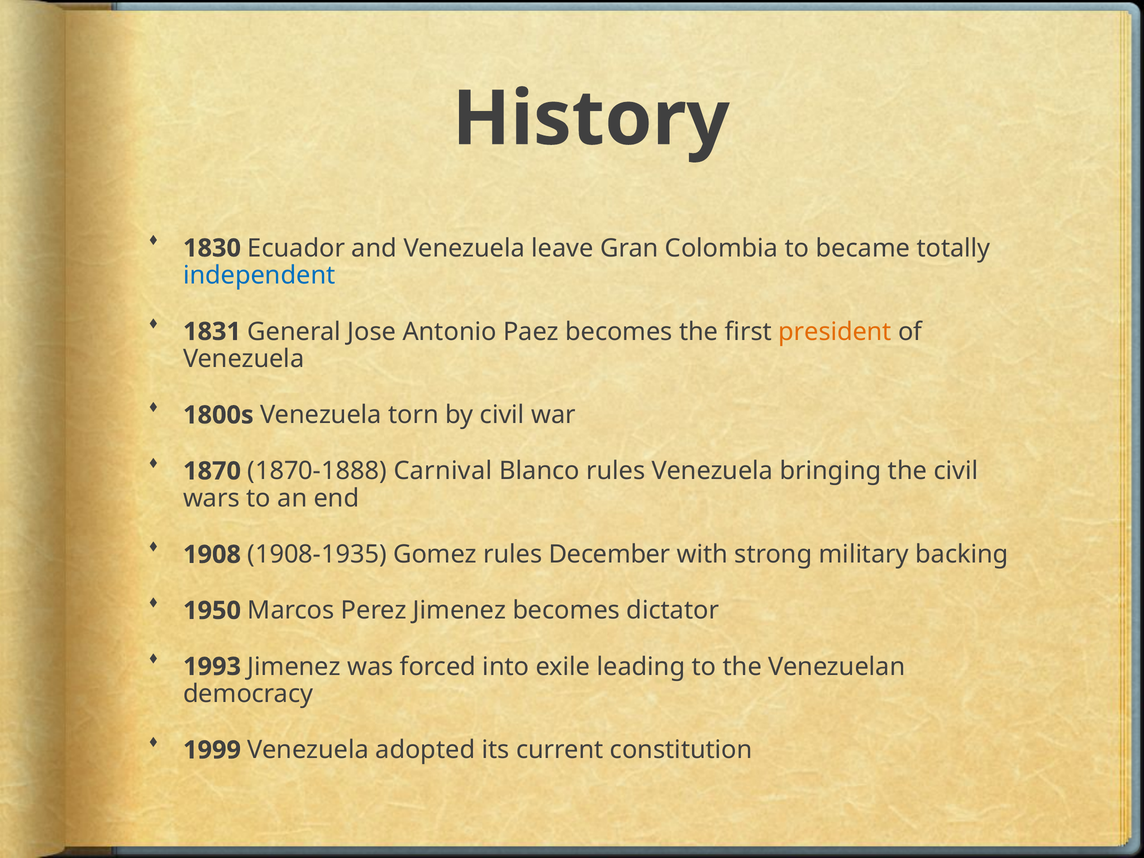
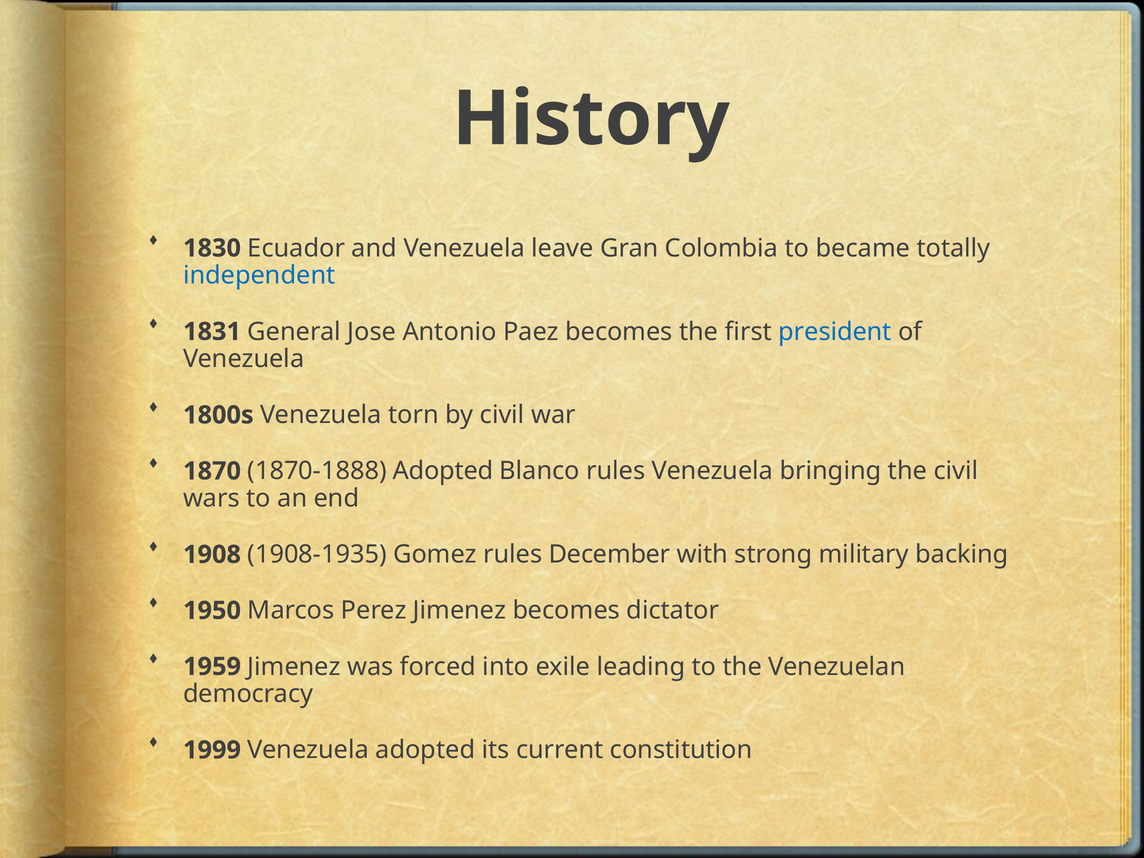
president colour: orange -> blue
1870-1888 Carnival: Carnival -> Adopted
1993: 1993 -> 1959
